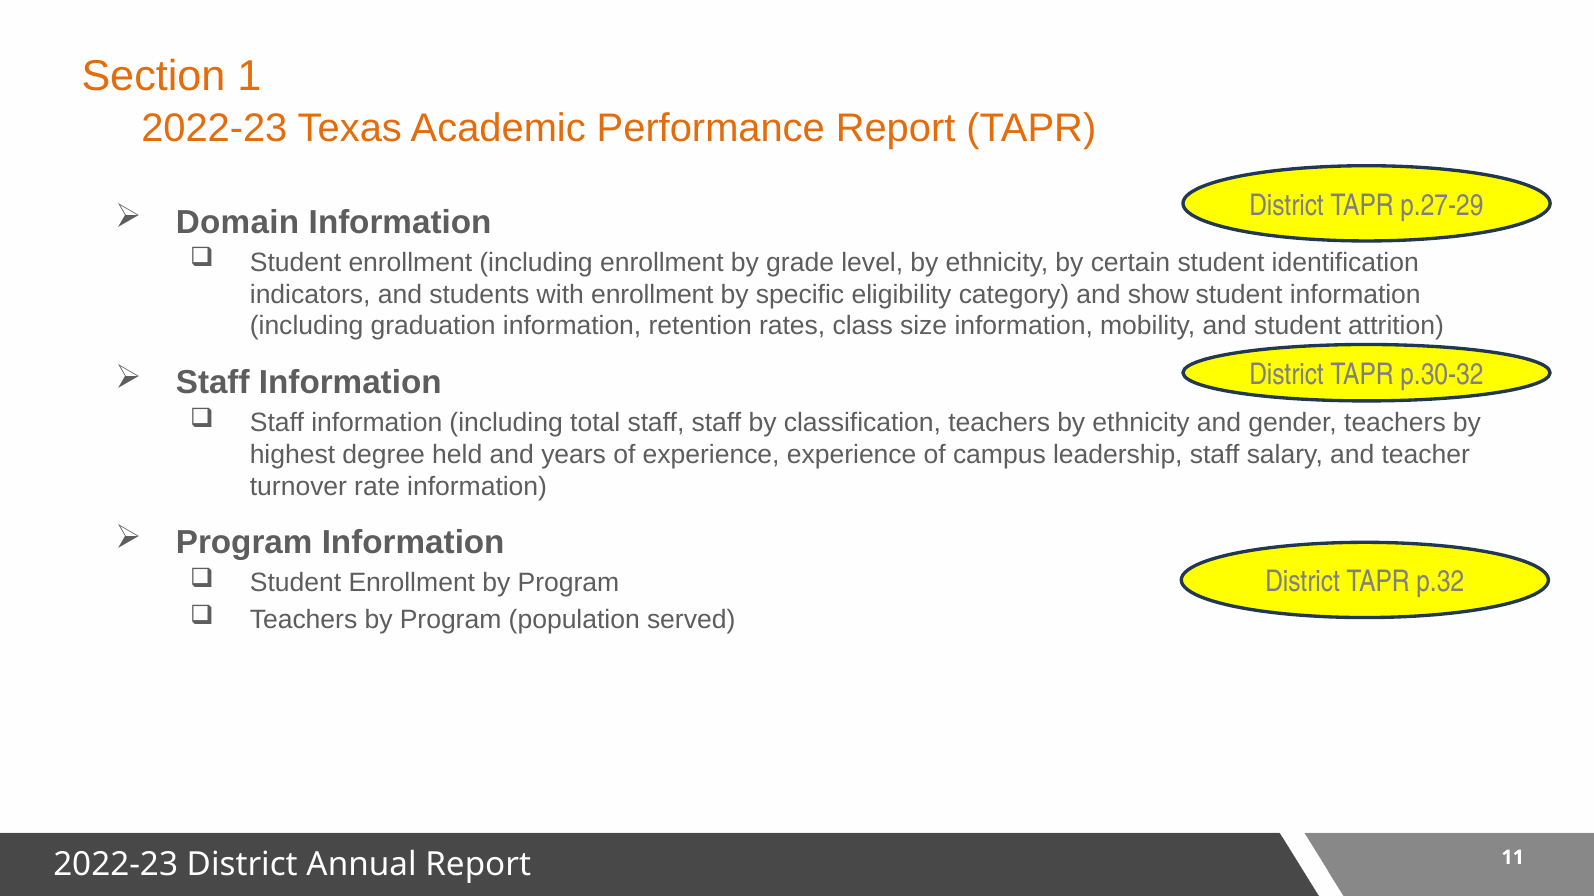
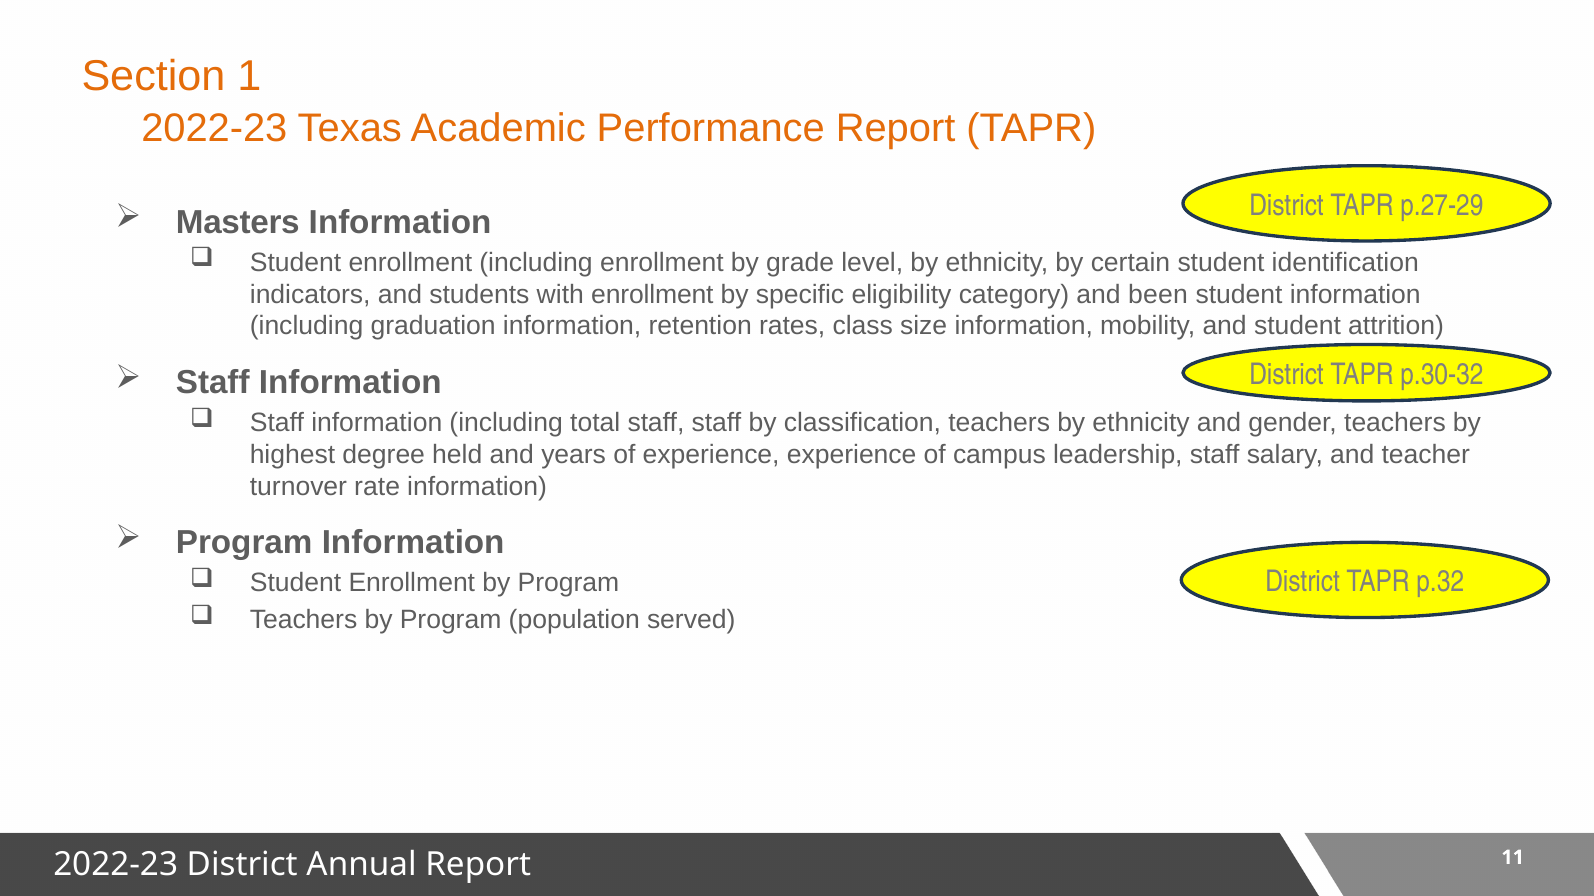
Domain: Domain -> Masters
show: show -> been
